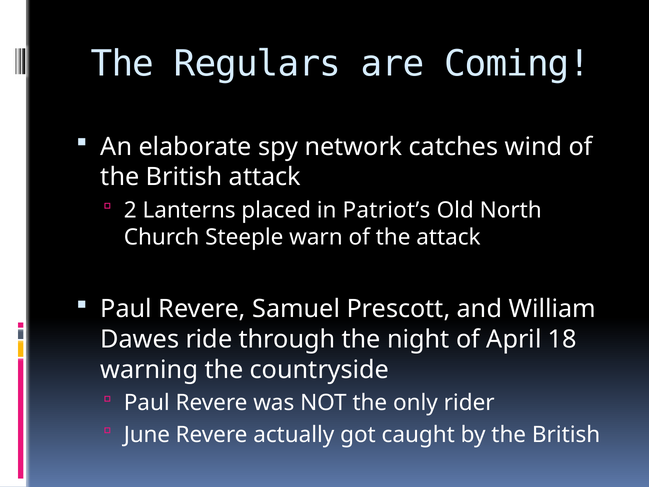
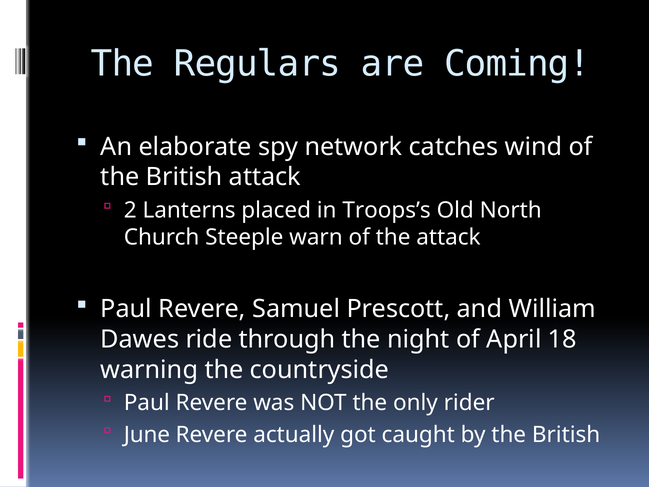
Patriot’s: Patriot’s -> Troops’s
